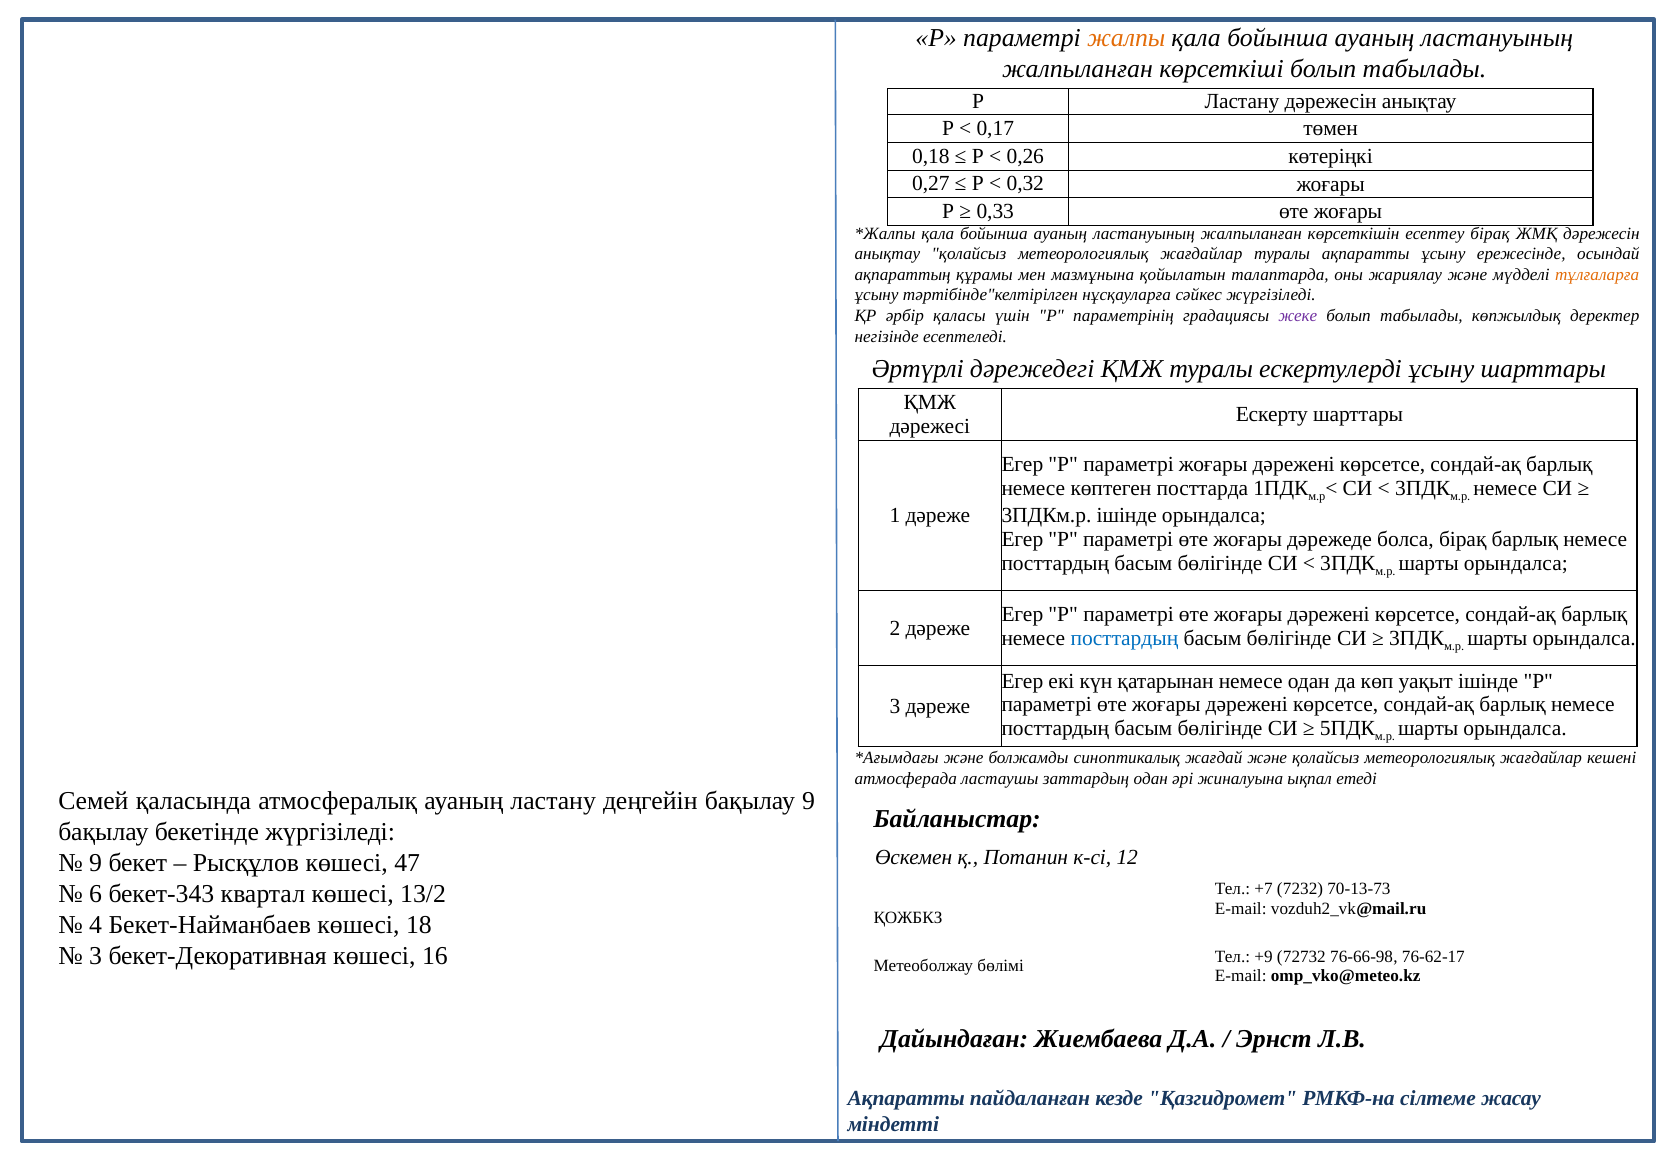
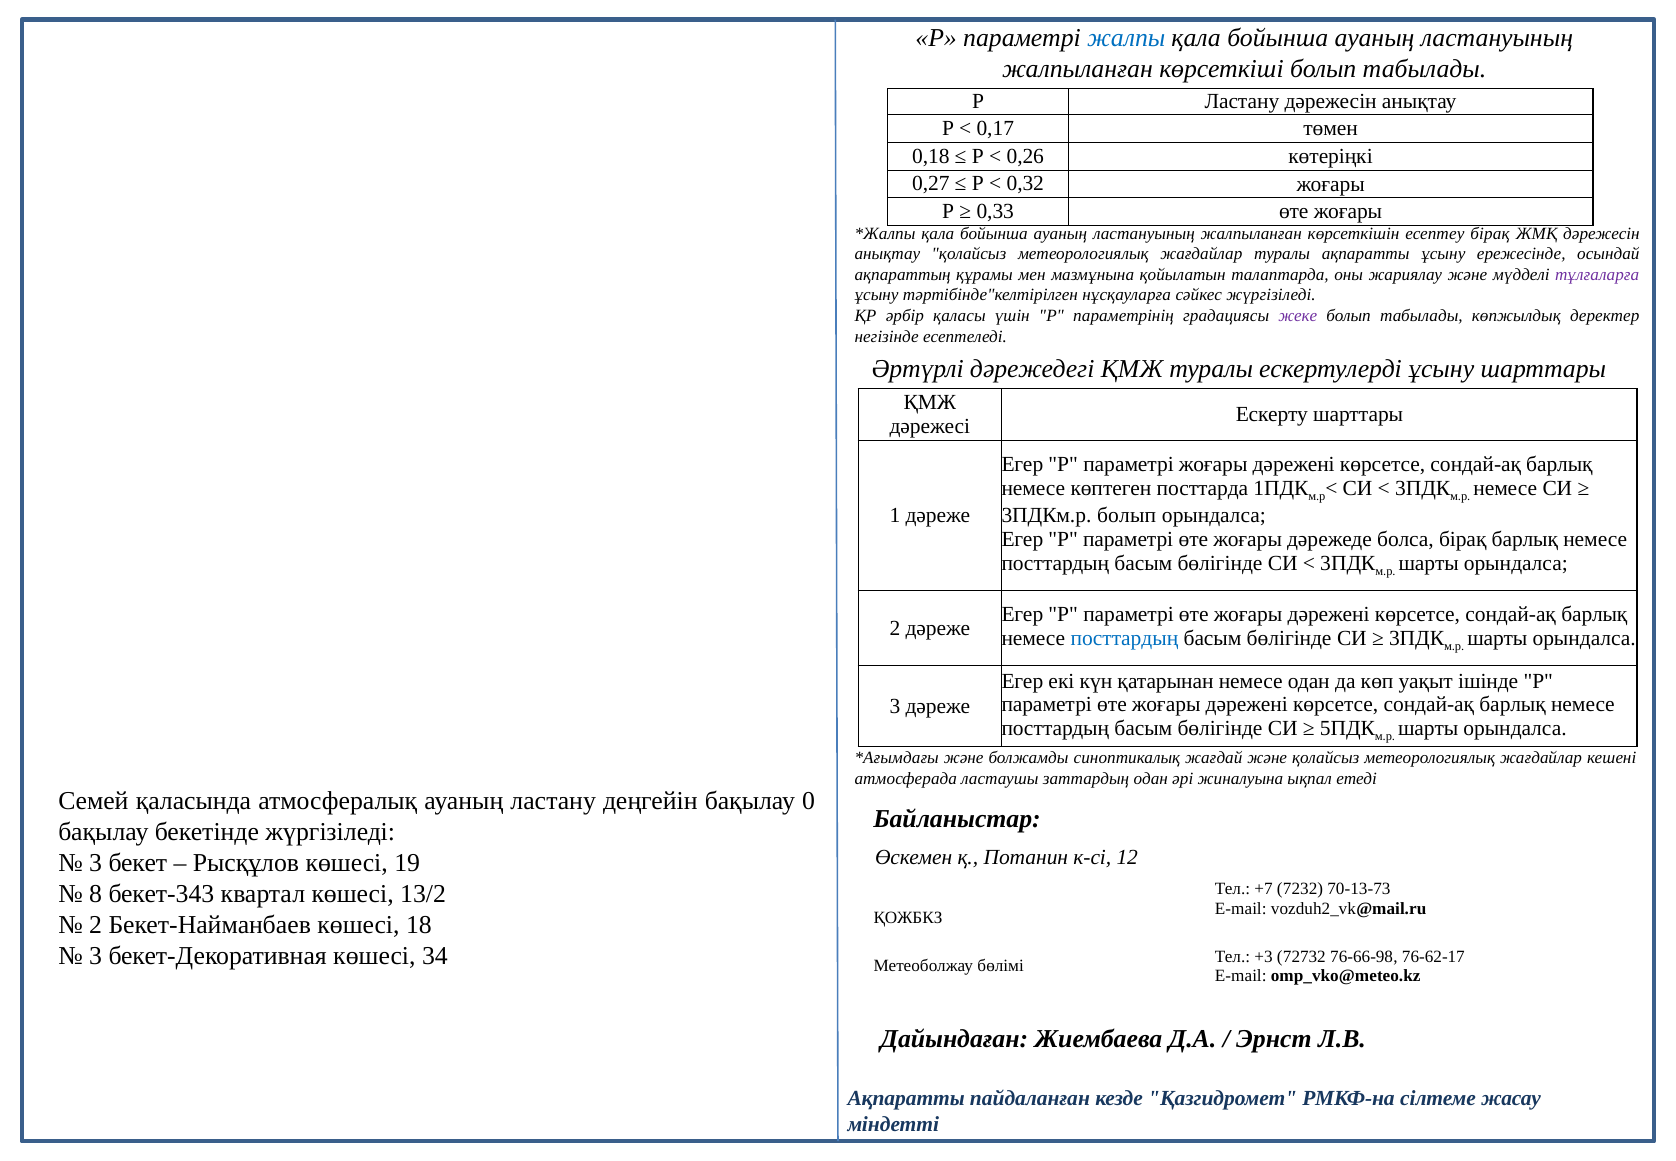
жалпы colour: orange -> blue
тұлғаларға colour: orange -> purple
3ПДКм.р ішінде: ішінде -> болып
бақылау 9: 9 -> 0
9 at (96, 863): 9 -> 3
47: 47 -> 19
6: 6 -> 8
4 at (96, 925): 4 -> 2
16: 16 -> 34
+9: +9 -> +3
